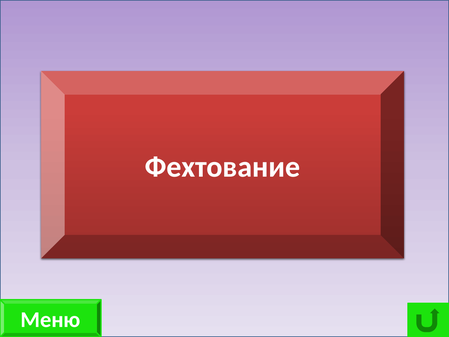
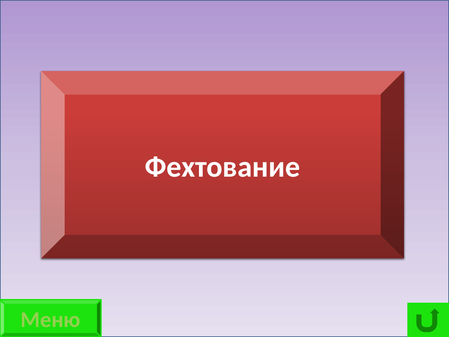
Меню colour: white -> light green
